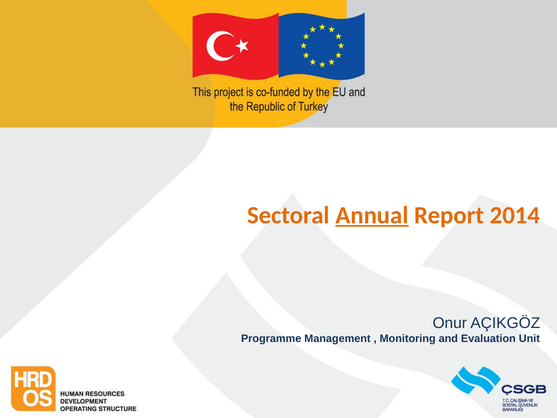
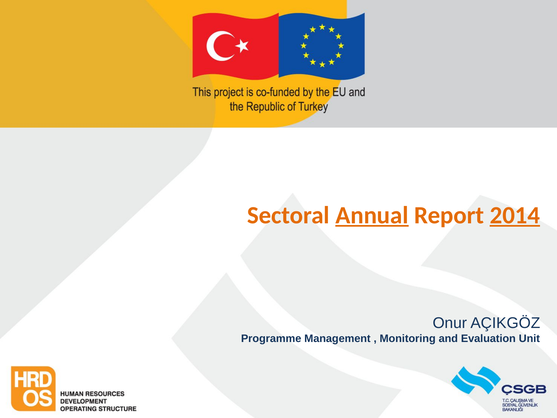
2014 underline: none -> present
